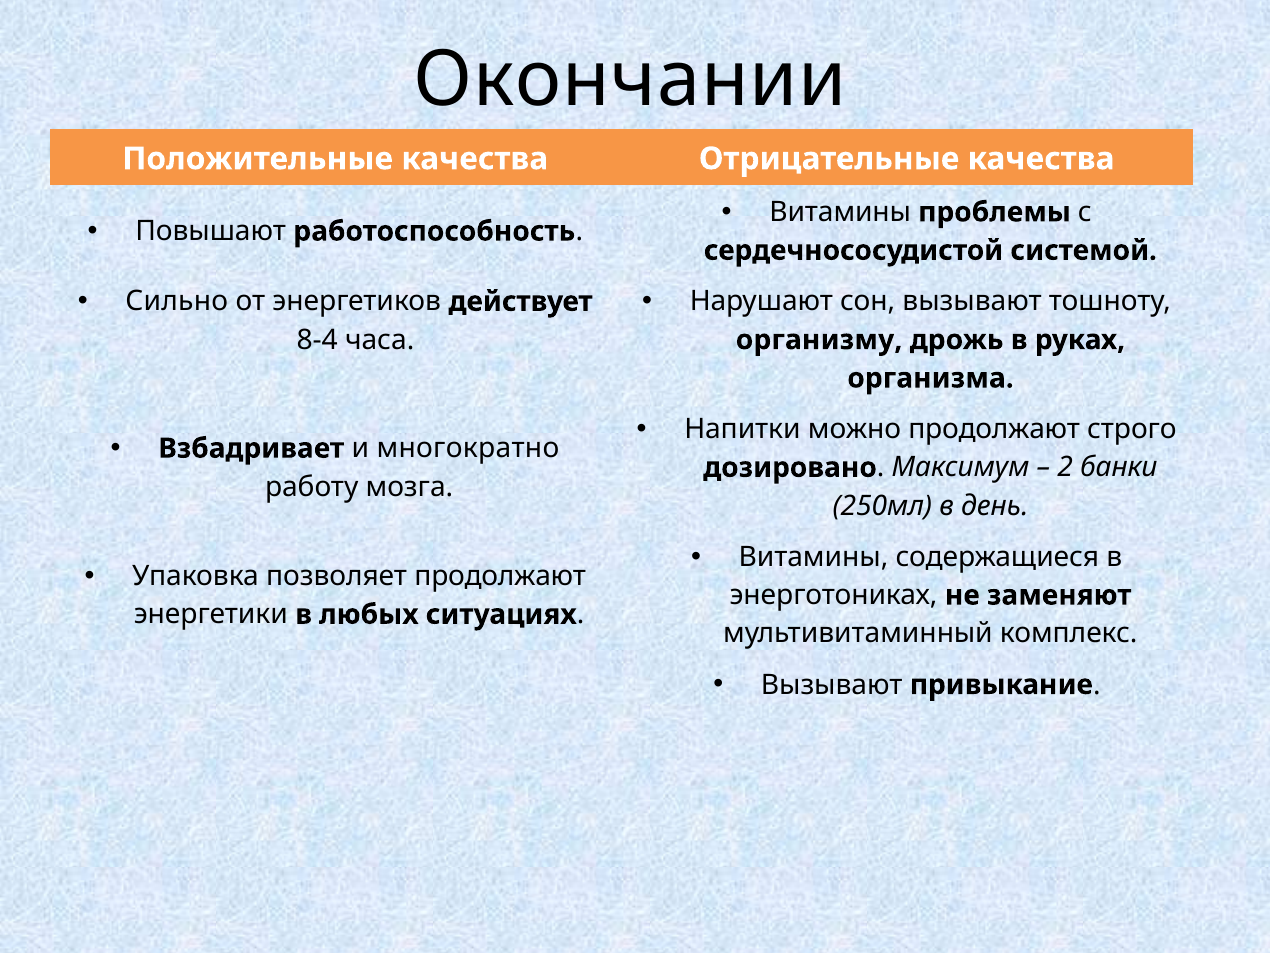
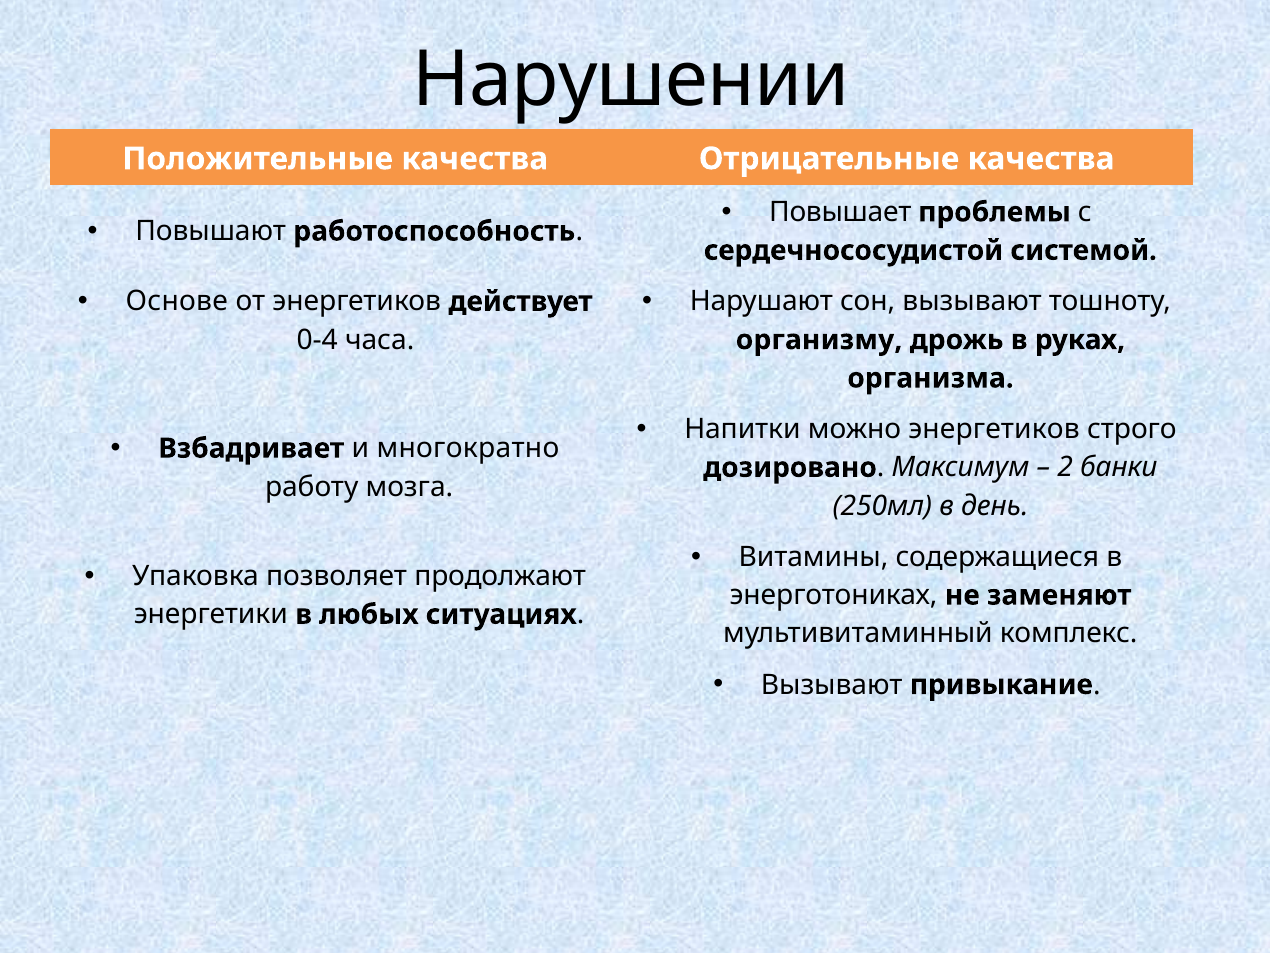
Окончании: Окончании -> Нарушении
Витамины at (840, 212): Витамины -> Повышает
Сильно: Сильно -> Основе
8-4: 8-4 -> 0-4
можно продолжают: продолжают -> энергетиков
